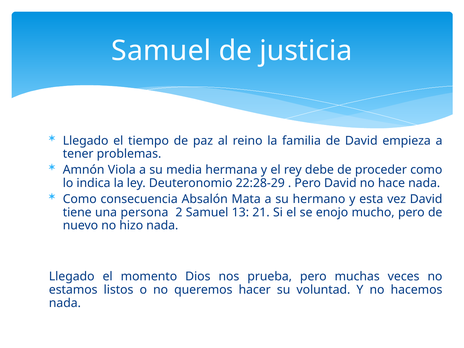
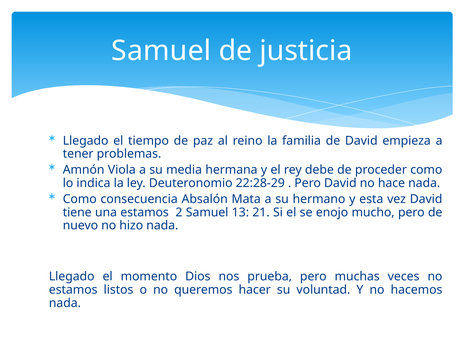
una persona: persona -> estamos
